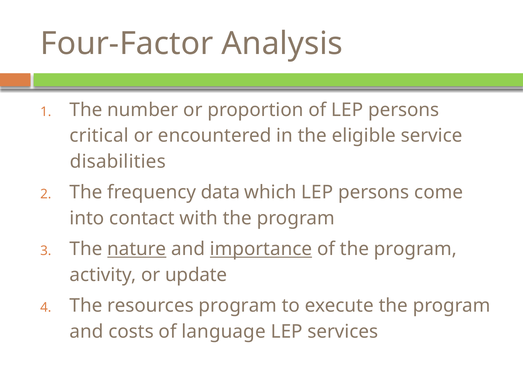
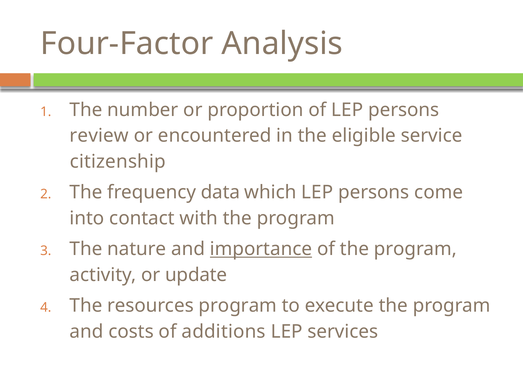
critical: critical -> review
disabilities: disabilities -> citizenship
nature underline: present -> none
language: language -> additions
